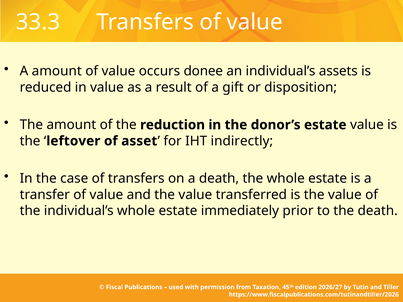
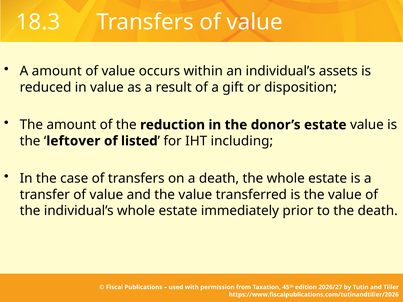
33.3: 33.3 -> 18.3
donee: donee -> within
asset: asset -> listed
indirectly: indirectly -> including
